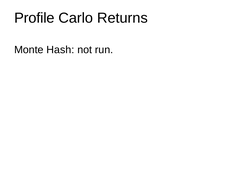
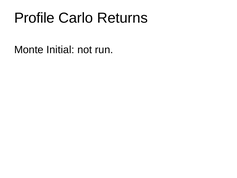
Hash: Hash -> Initial
